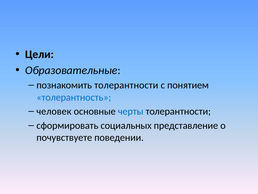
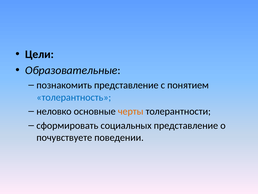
познакомить толерантности: толерантности -> представление
человек: человек -> неловко
черты colour: blue -> orange
